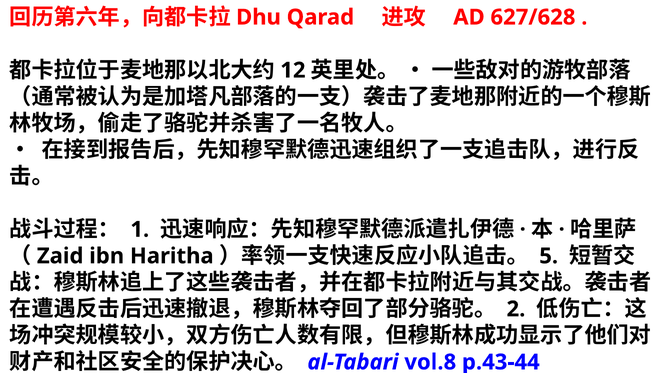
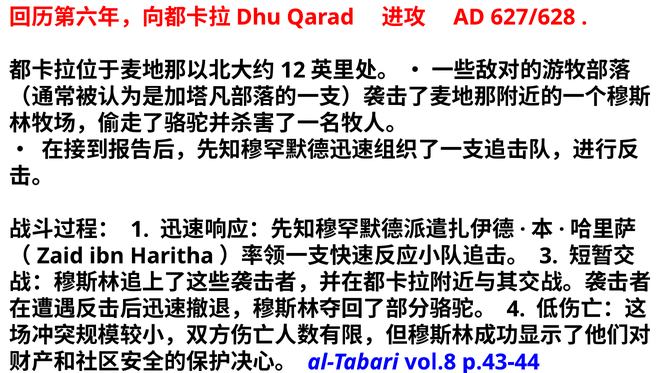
5: 5 -> 3
2: 2 -> 4
